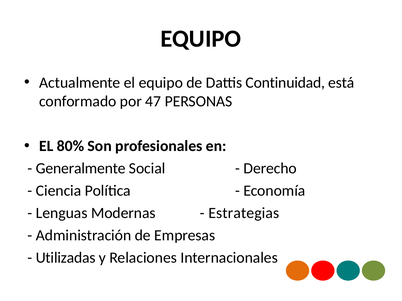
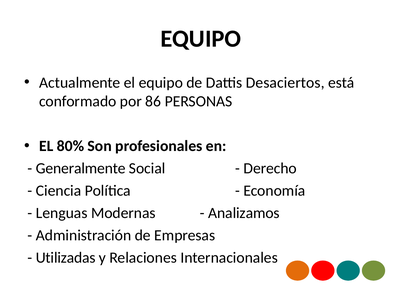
Continuidad: Continuidad -> Desaciertos
47: 47 -> 86
Estrategias: Estrategias -> Analizamos
